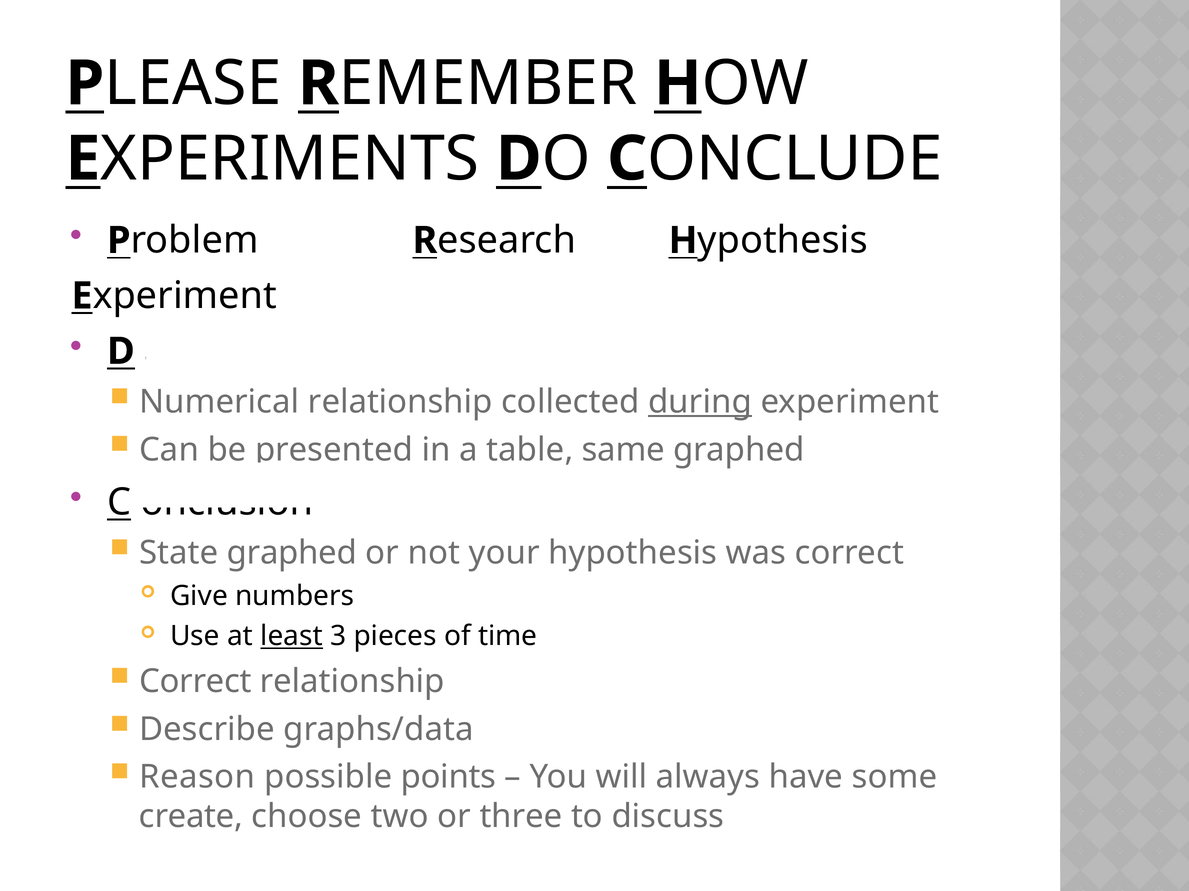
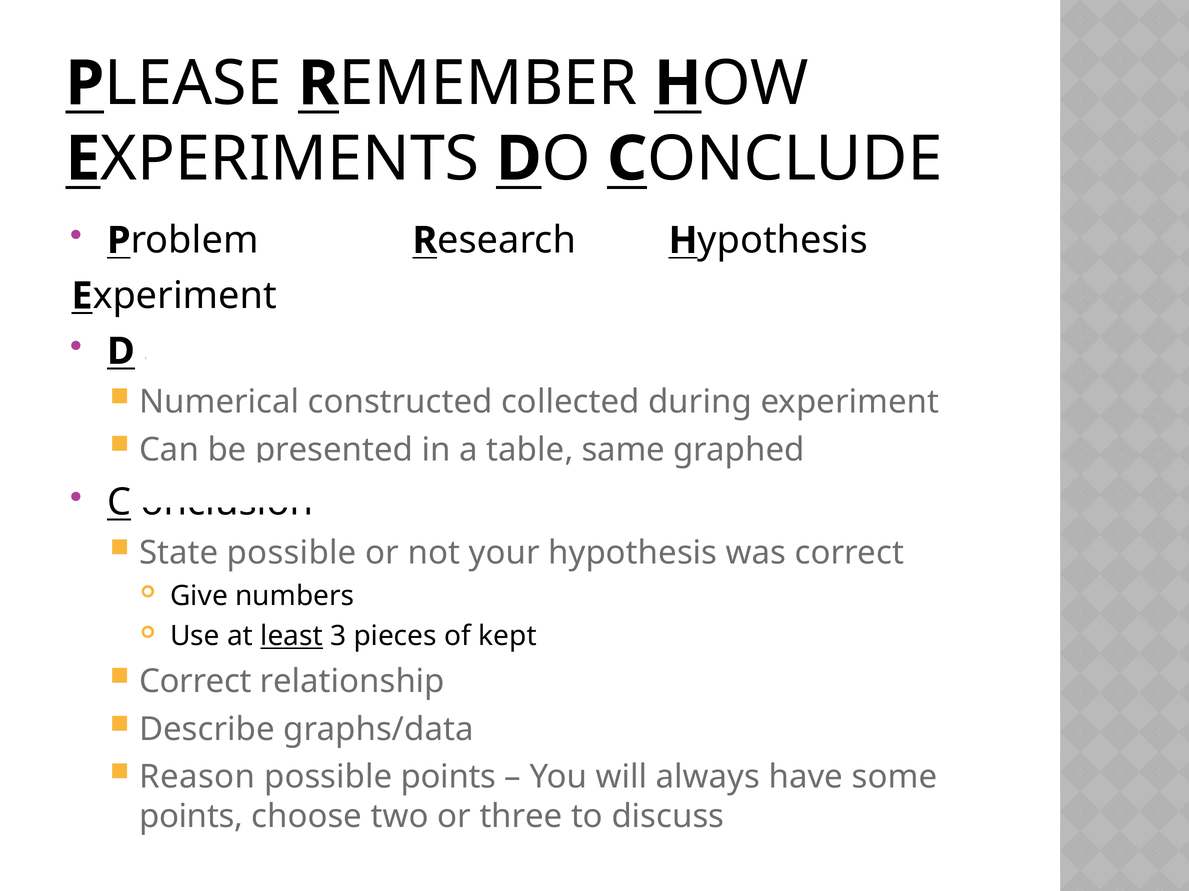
Numerical relationship: relationship -> constructed
during underline: present -> none
State graphed: graphed -> possible
time: time -> kept
create at (191, 817): create -> points
